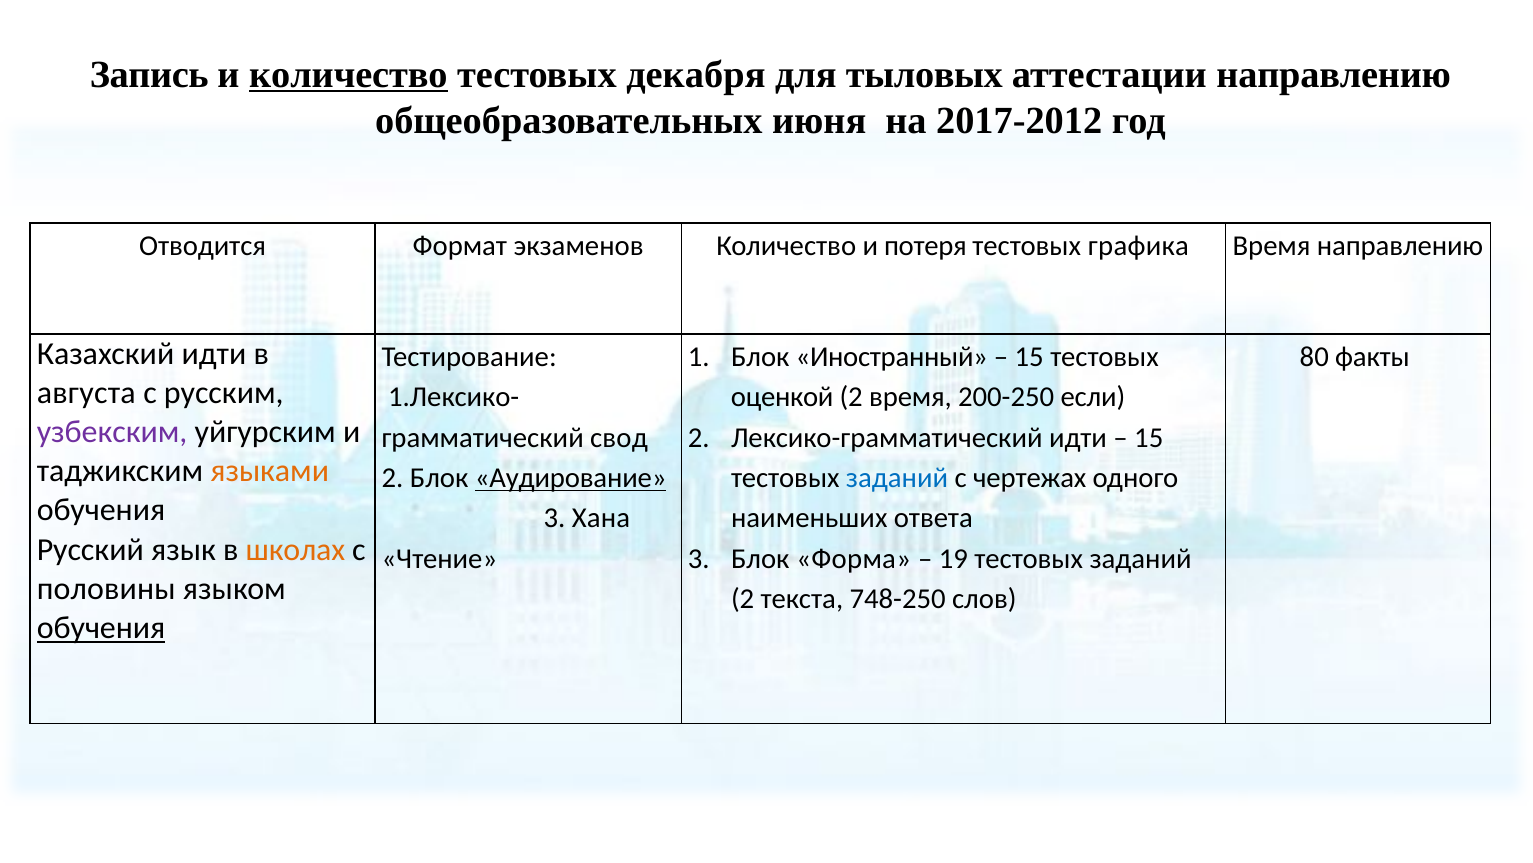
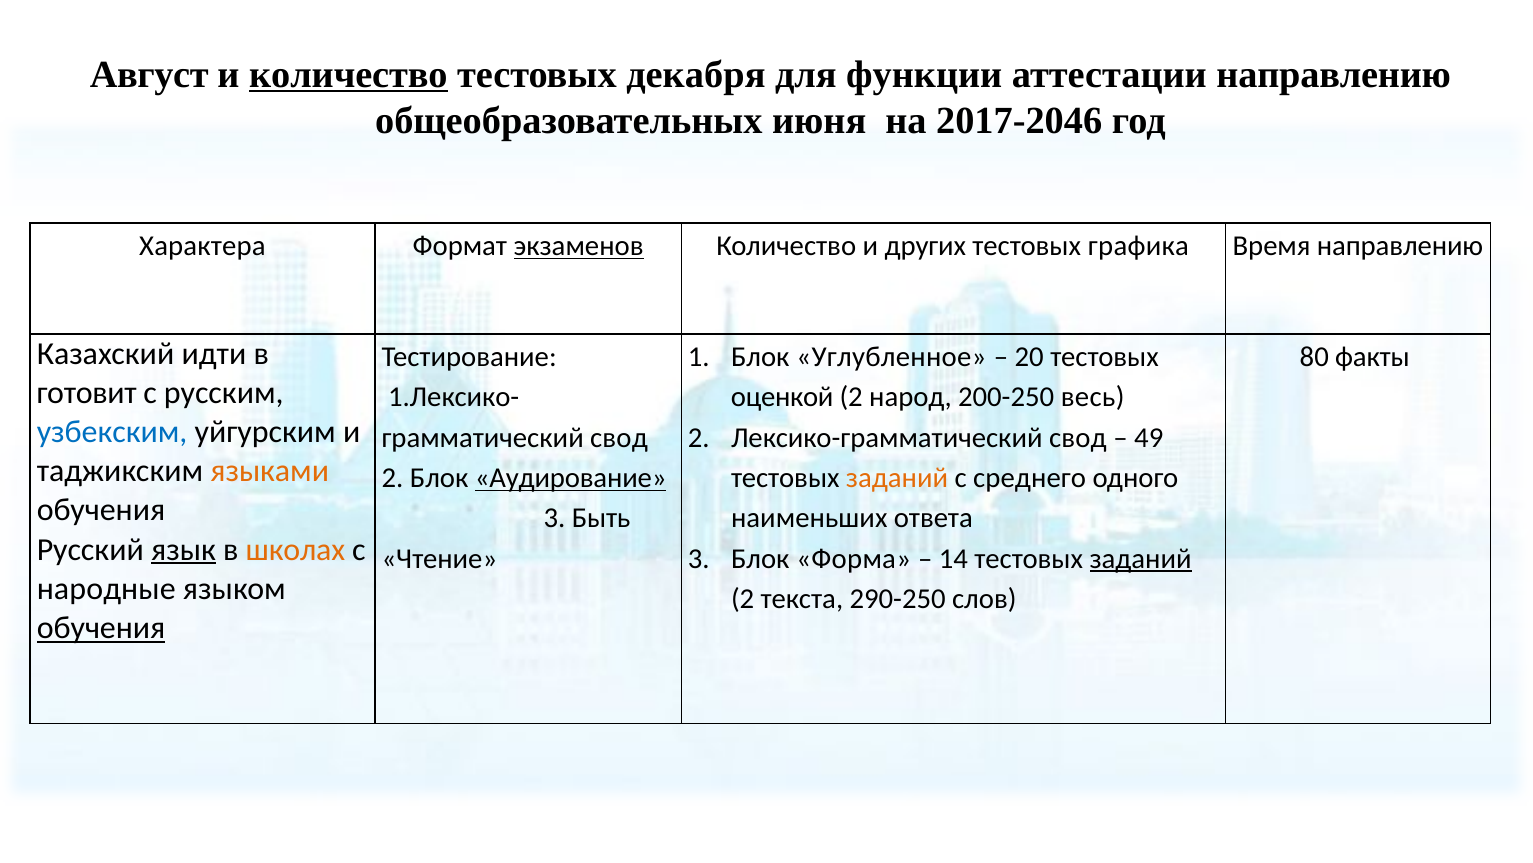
Запись: Запись -> Август
тыловых: тыловых -> функции
2017-2012: 2017-2012 -> 2017-2046
Отводится: Отводится -> Характера
экзаменов underline: none -> present
потеря: потеря -> других
Иностранный: Иностранный -> Углубленное
15 at (1029, 357): 15 -> 20
августа: августа -> готовит
2 время: время -> народ
если: если -> весь
узбекским colour: purple -> blue
Лексико-грамматический идти: идти -> свод
15 at (1149, 437): 15 -> 49
заданий at (897, 478) colour: blue -> orange
чертежах: чертежах -> среднего
Хана: Хана -> Быть
язык underline: none -> present
19: 19 -> 14
заданий at (1141, 558) underline: none -> present
половины: половины -> народные
748-250: 748-250 -> 290-250
